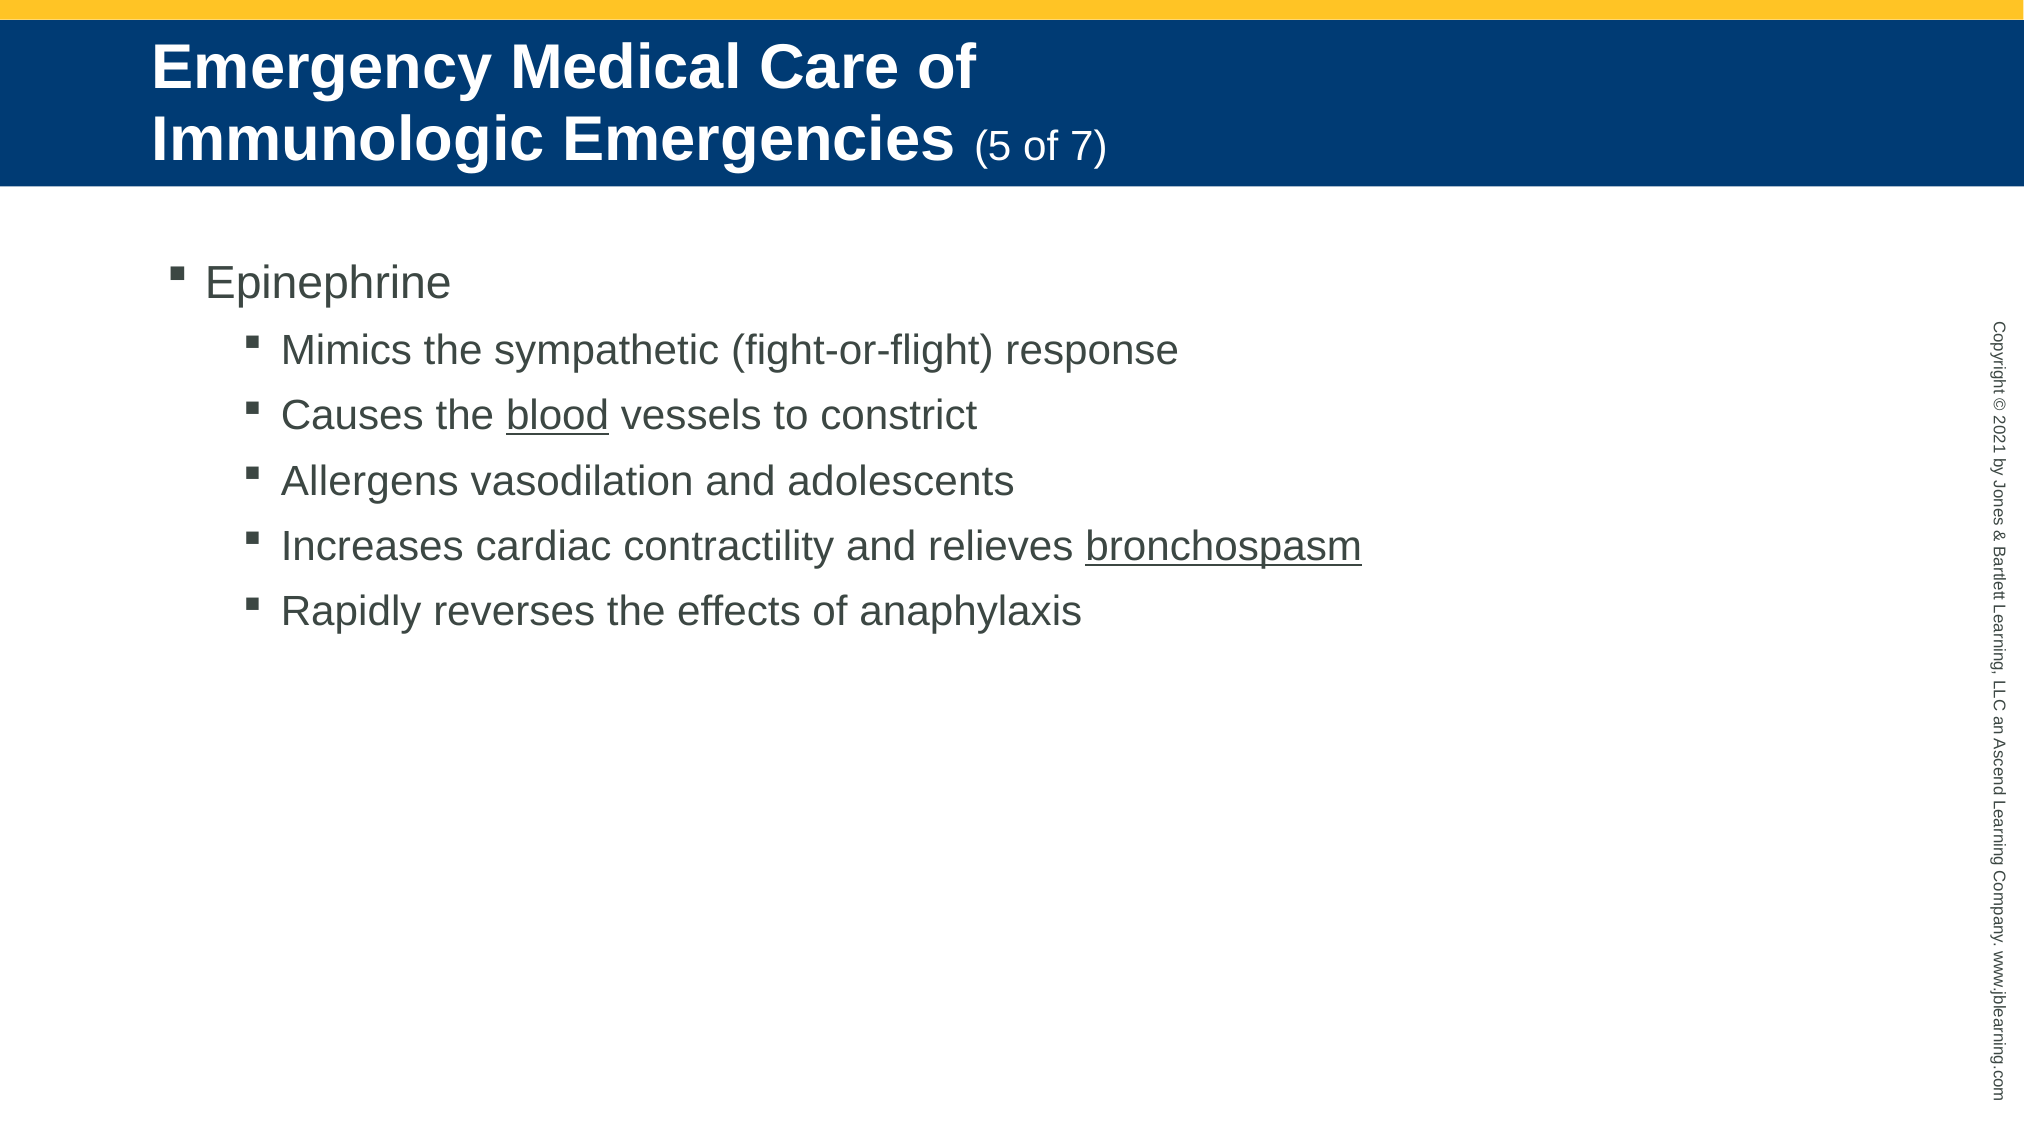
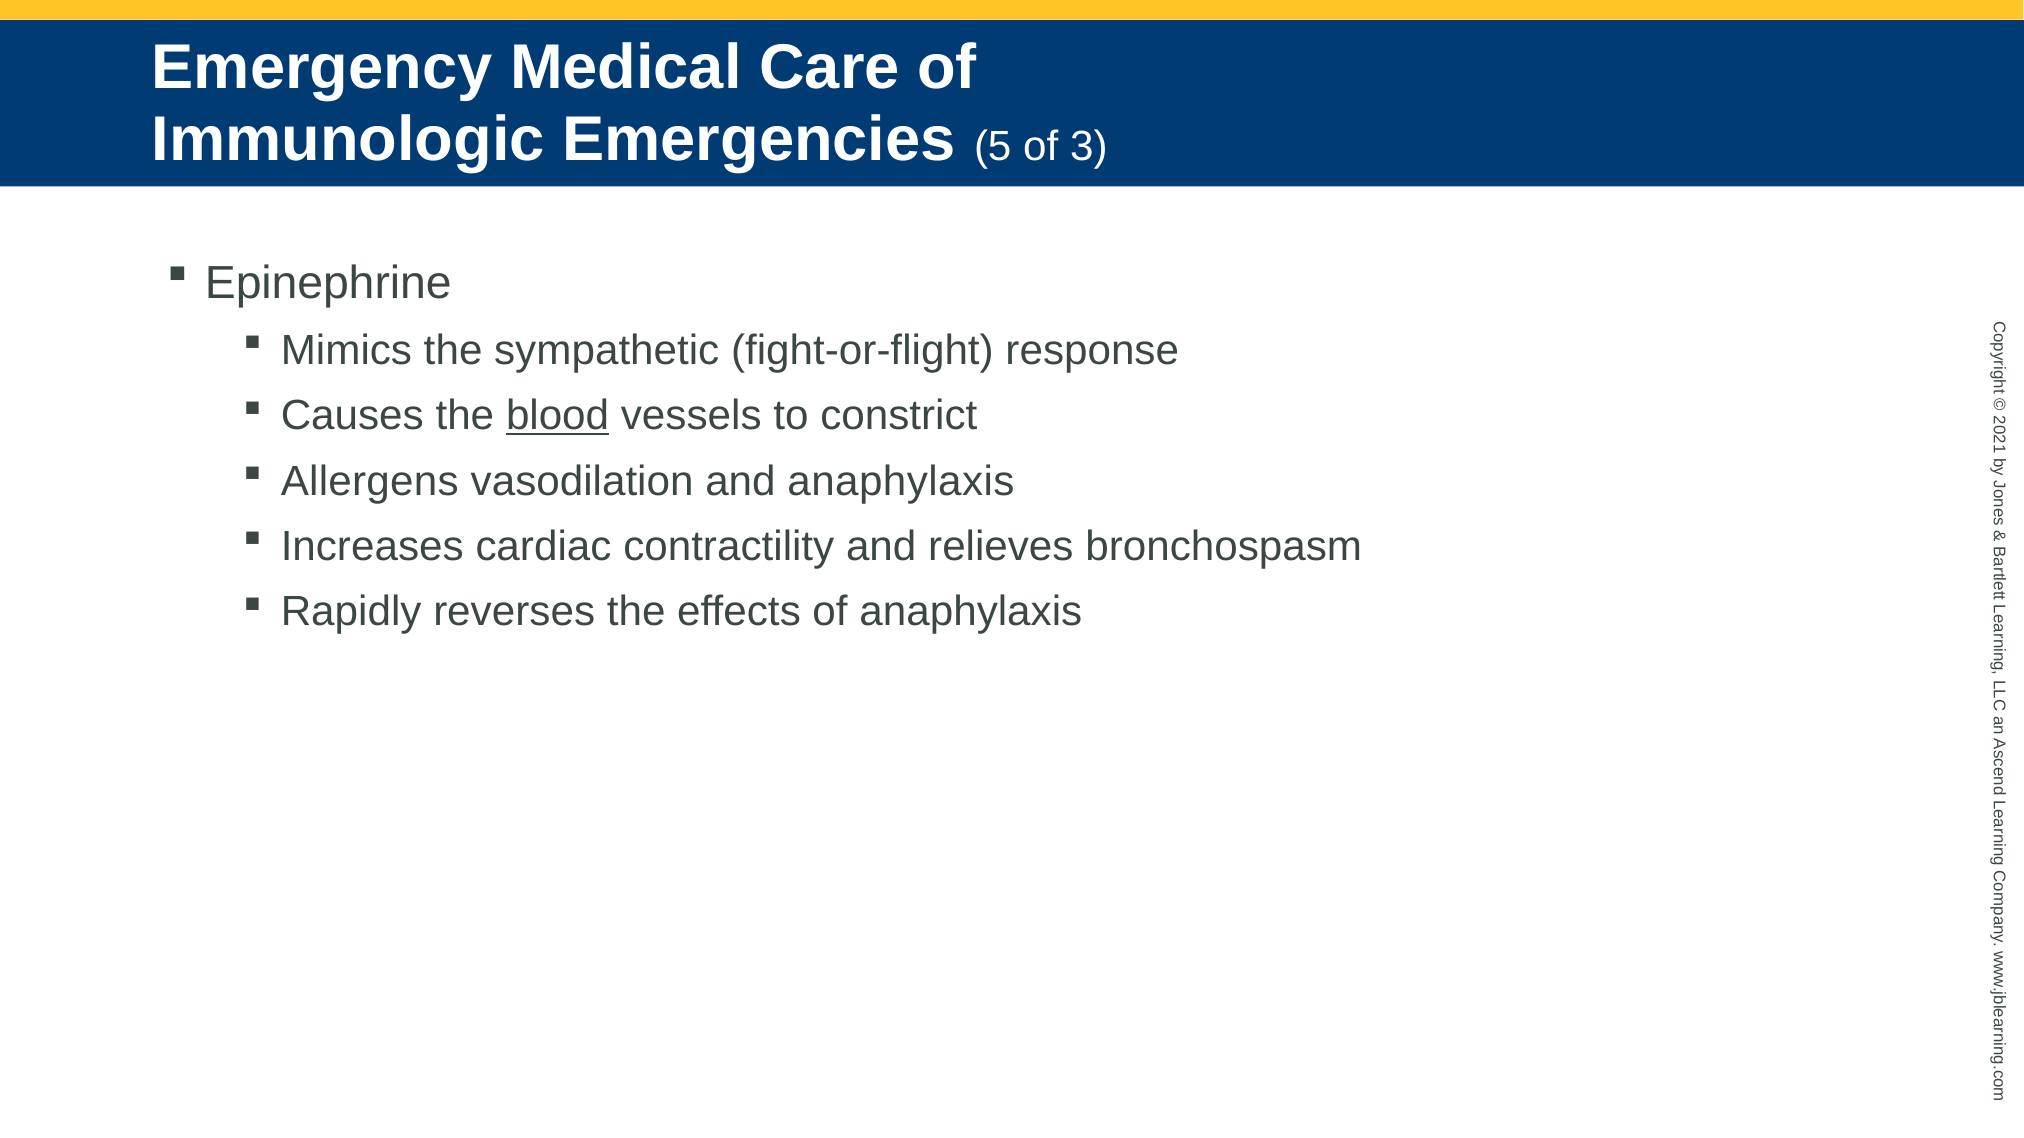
7: 7 -> 3
and adolescents: adolescents -> anaphylaxis
bronchospasm underline: present -> none
